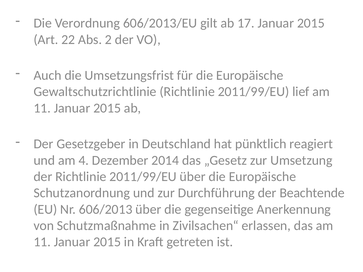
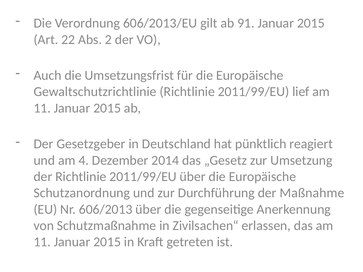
17: 17 -> 91
Beachtende: Beachtende -> Maßnahme
